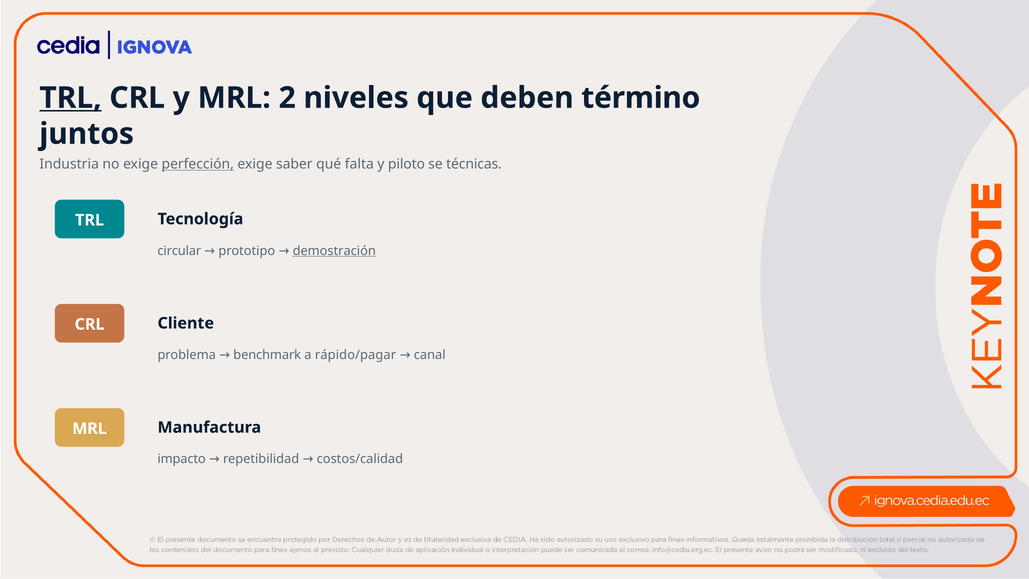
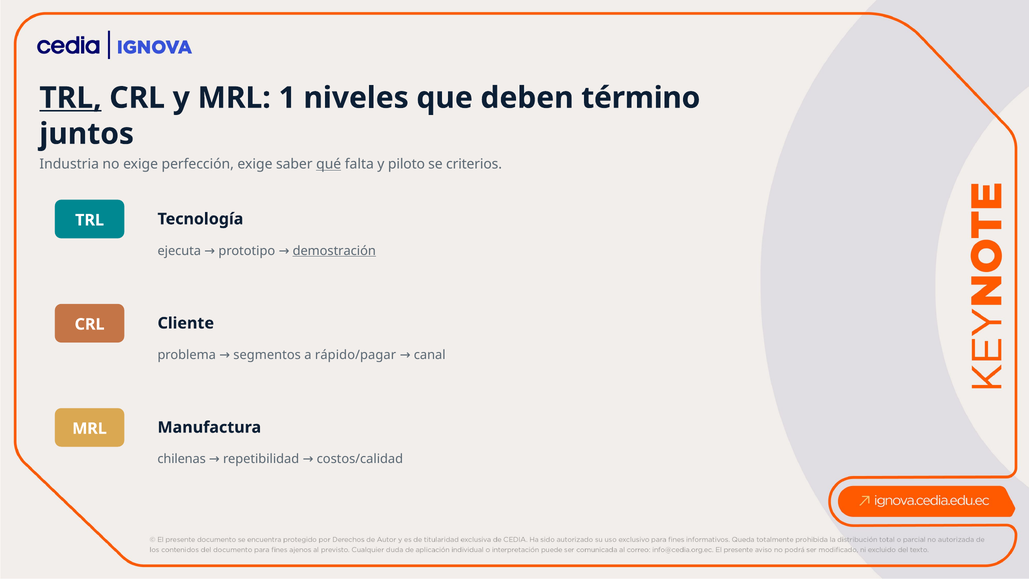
2: 2 -> 1
perfección underline: present -> none
qué underline: none -> present
técnicas: técnicas -> criterios
circular: circular -> ejecuta
benchmark: benchmark -> segmentos
impacto: impacto -> chilenas
